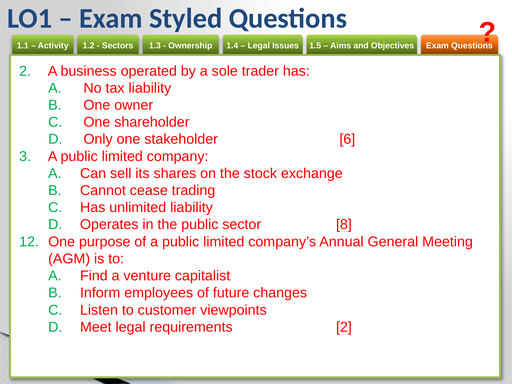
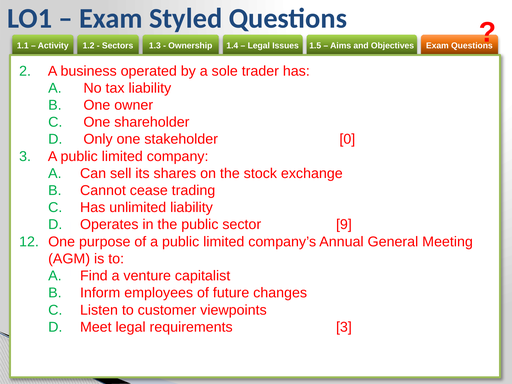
6: 6 -> 0
8: 8 -> 9
requirements 2: 2 -> 3
